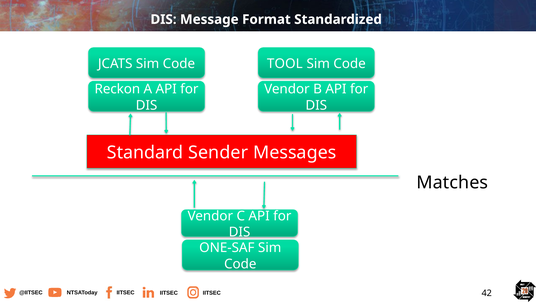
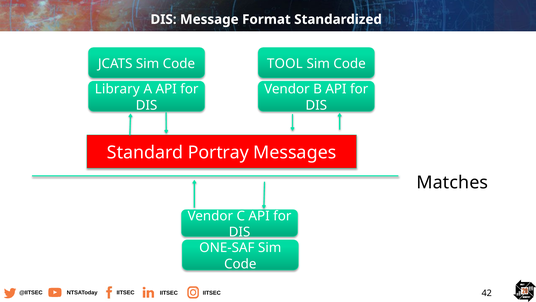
Reckon: Reckon -> Library
Sender: Sender -> Portray
